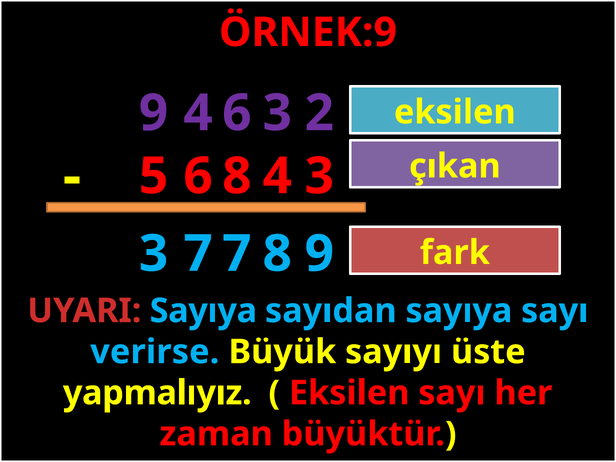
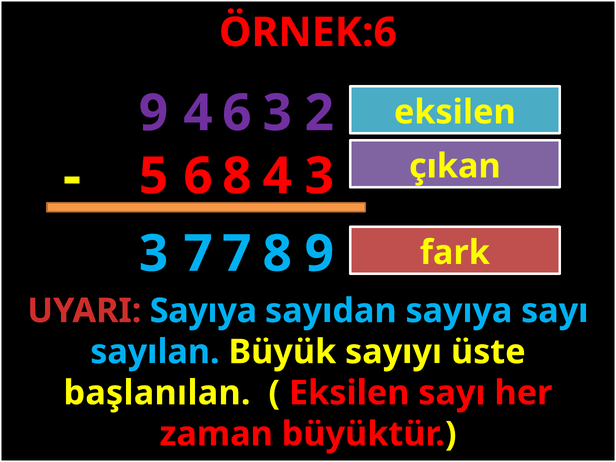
ÖRNEK:9: ÖRNEK:9 -> ÖRNEK:6
verirse: verirse -> sayılan
yapmalıyız: yapmalıyız -> başlanılan
